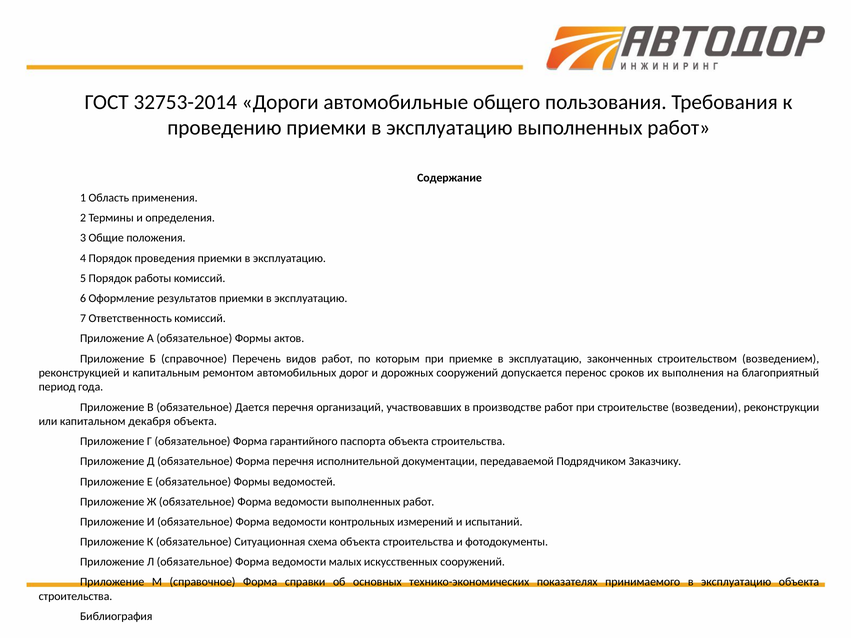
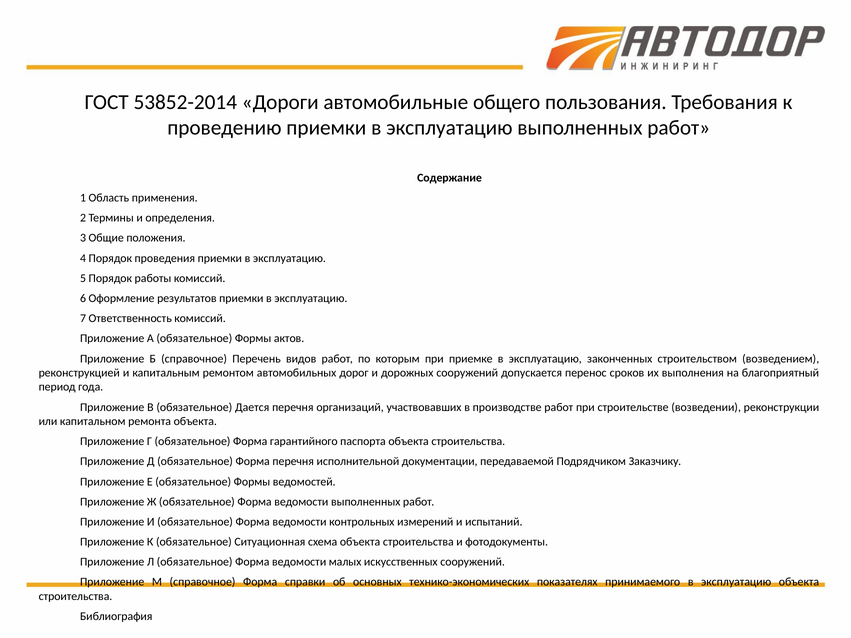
32753-2014: 32753-2014 -> 53852-2014
декабря: декабря -> ремонта
